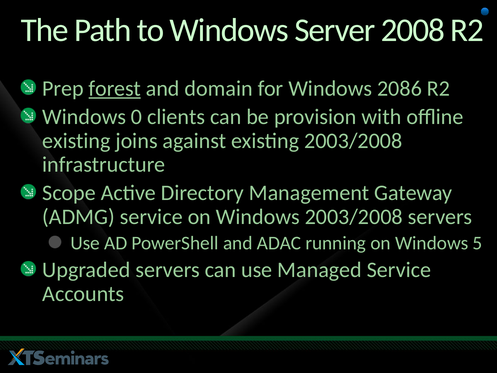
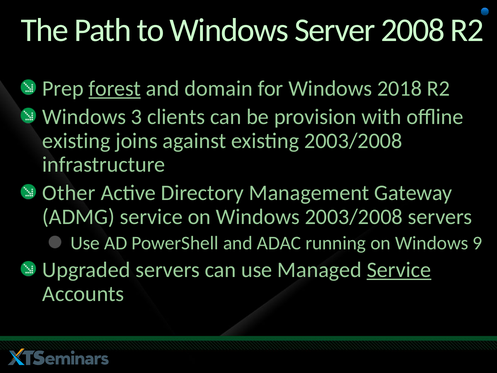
2086: 2086 -> 2018
0: 0 -> 3
Scope: Scope -> Other
5: 5 -> 9
Service at (399, 270) underline: none -> present
